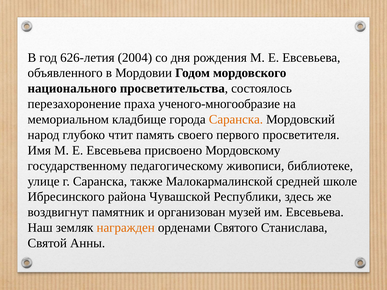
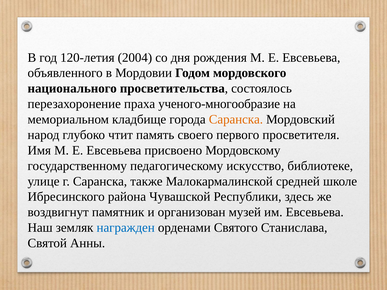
626-летия: 626-летия -> 120-летия
живописи: живописи -> искусство
награжден colour: orange -> blue
